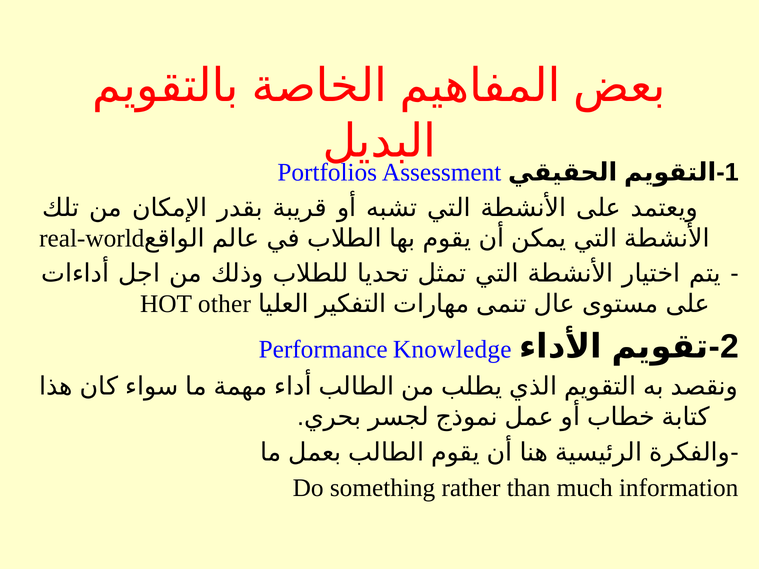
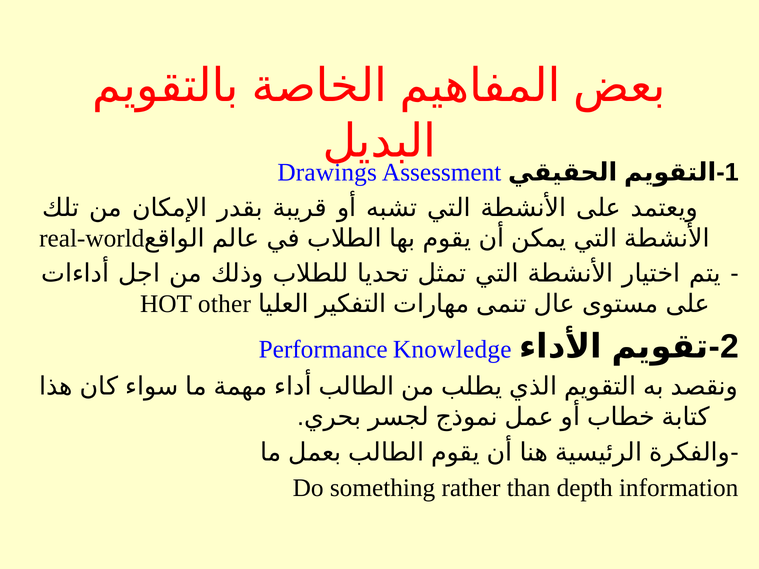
Portfolios: Portfolios -> Drawings
much: much -> depth
